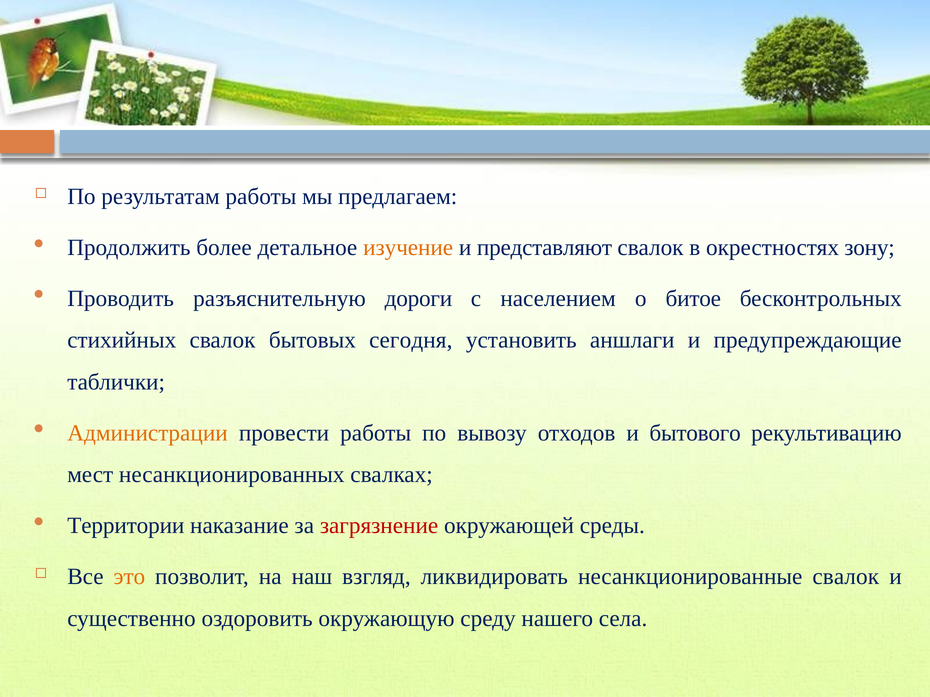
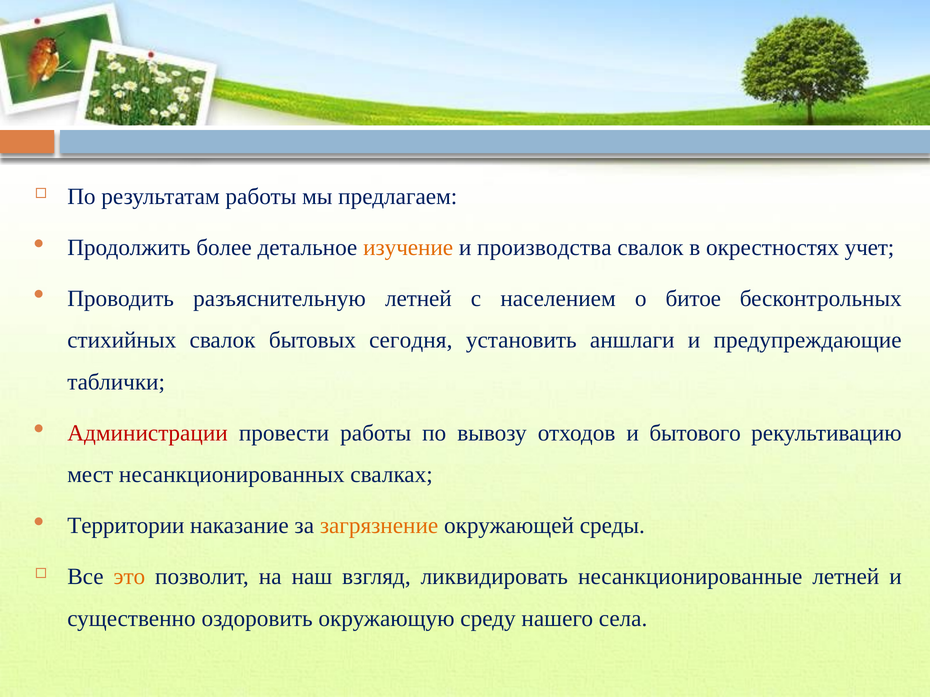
представляют: представляют -> производства
зону: зону -> учет
разъяснительную дороги: дороги -> летней
Администрации colour: orange -> red
загрязнение colour: red -> orange
несанкционированные свалок: свалок -> летней
